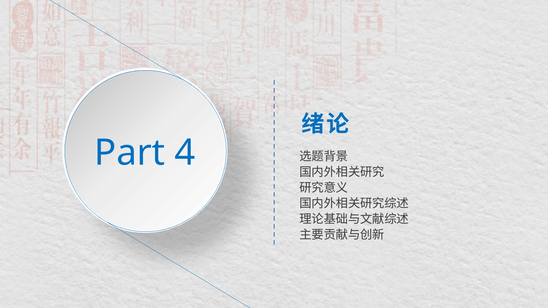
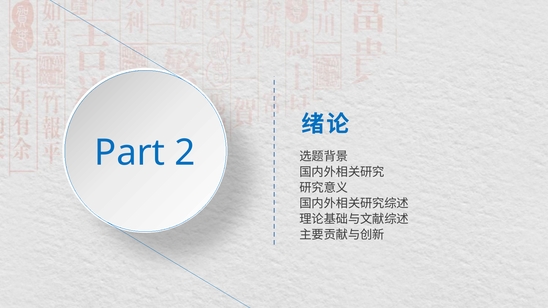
4: 4 -> 2
